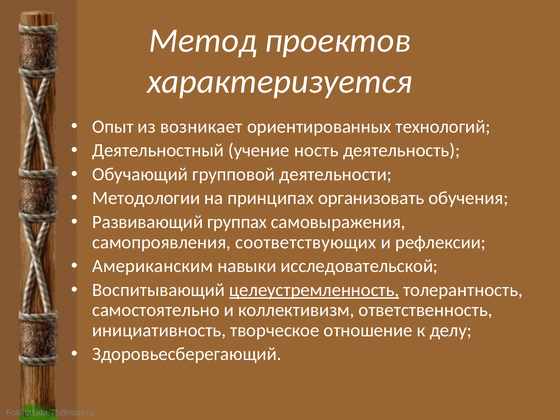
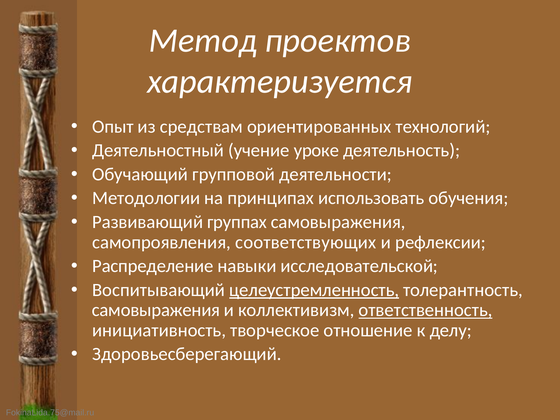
возникает: возникает -> средствам
ность: ность -> уроке
организовать: организовать -> использовать
Американским: Американским -> Распределение
самостоятельно at (156, 310): самостоятельно -> самовыражения
ответственность underline: none -> present
